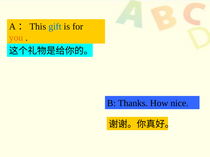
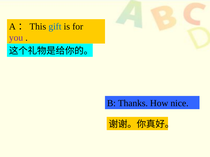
you colour: orange -> purple
